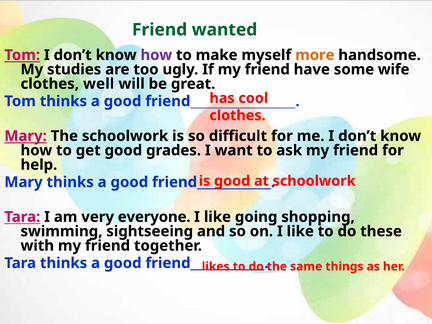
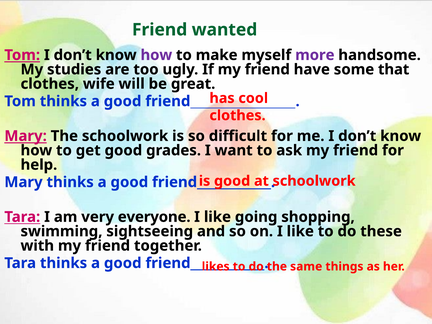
more colour: orange -> purple
wife: wife -> that
well: well -> wife
